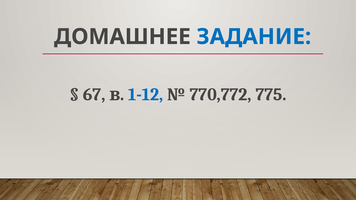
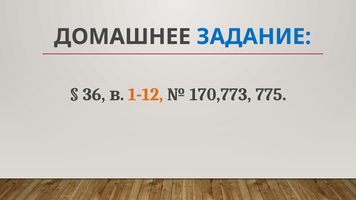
67: 67 -> 36
1-12 colour: blue -> orange
770,772: 770,772 -> 170,773
